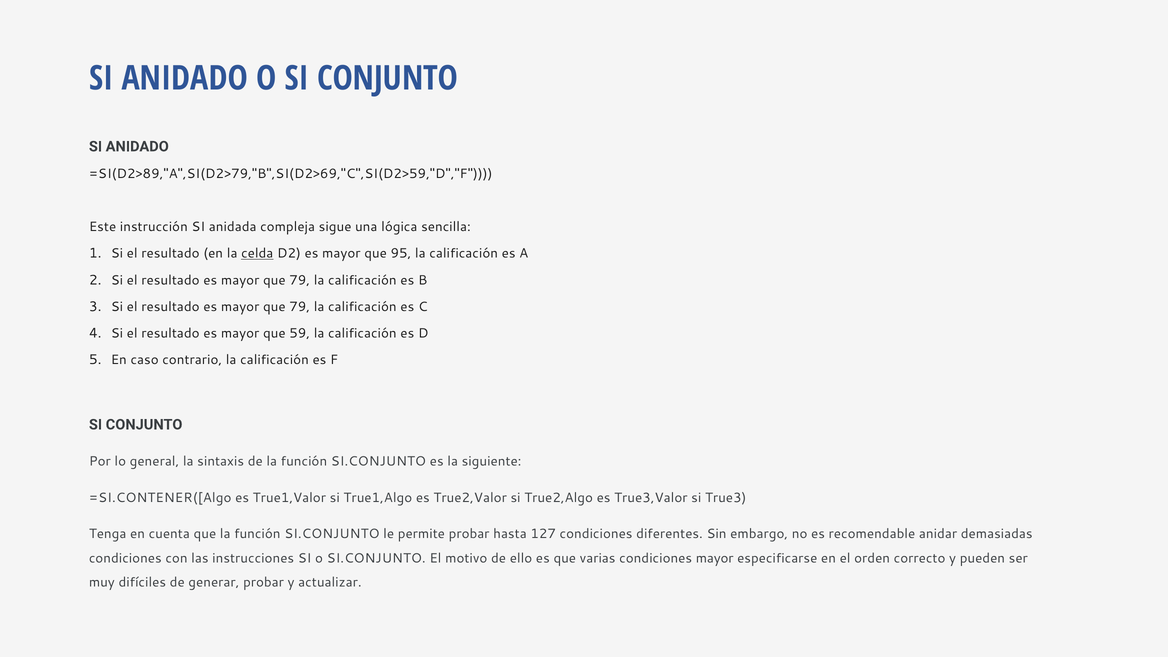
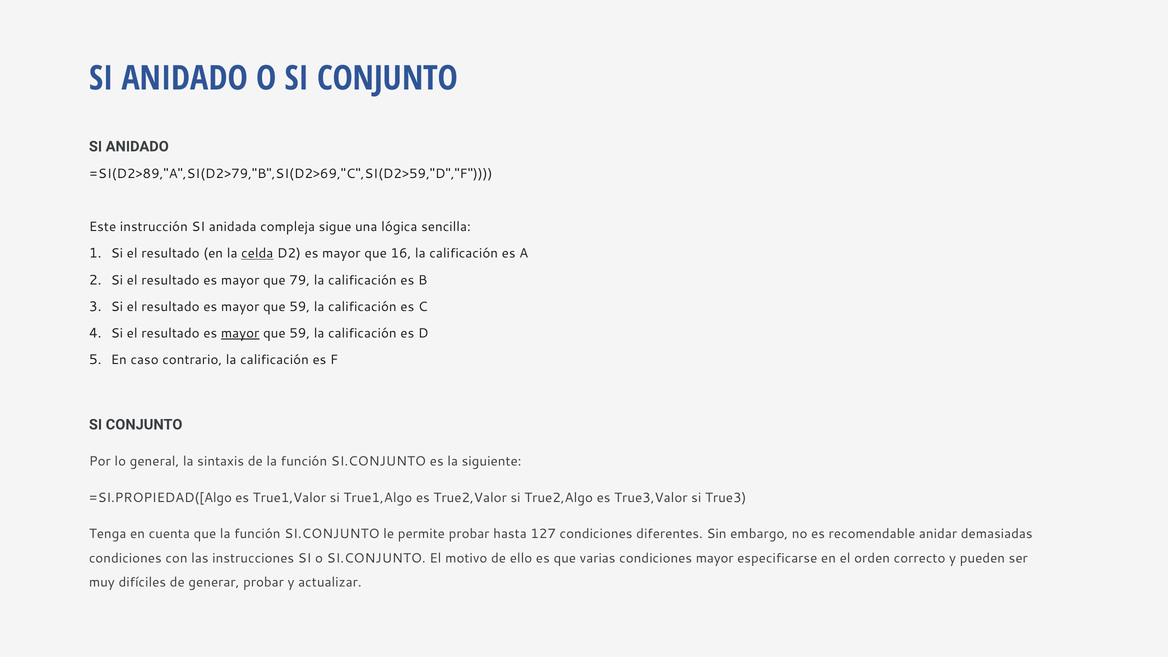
95: 95 -> 16
79 at (300, 307): 79 -> 59
mayor at (240, 333) underline: none -> present
=SI.CONTENER([Algo: =SI.CONTENER([Algo -> =SI.PROPIEDAD([Algo
